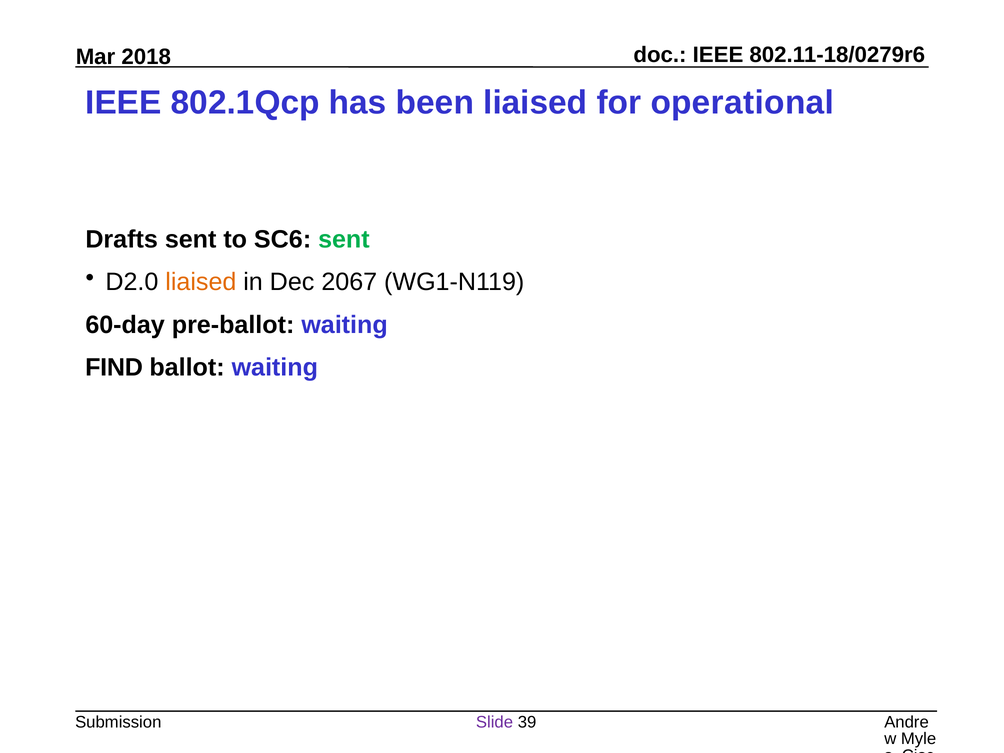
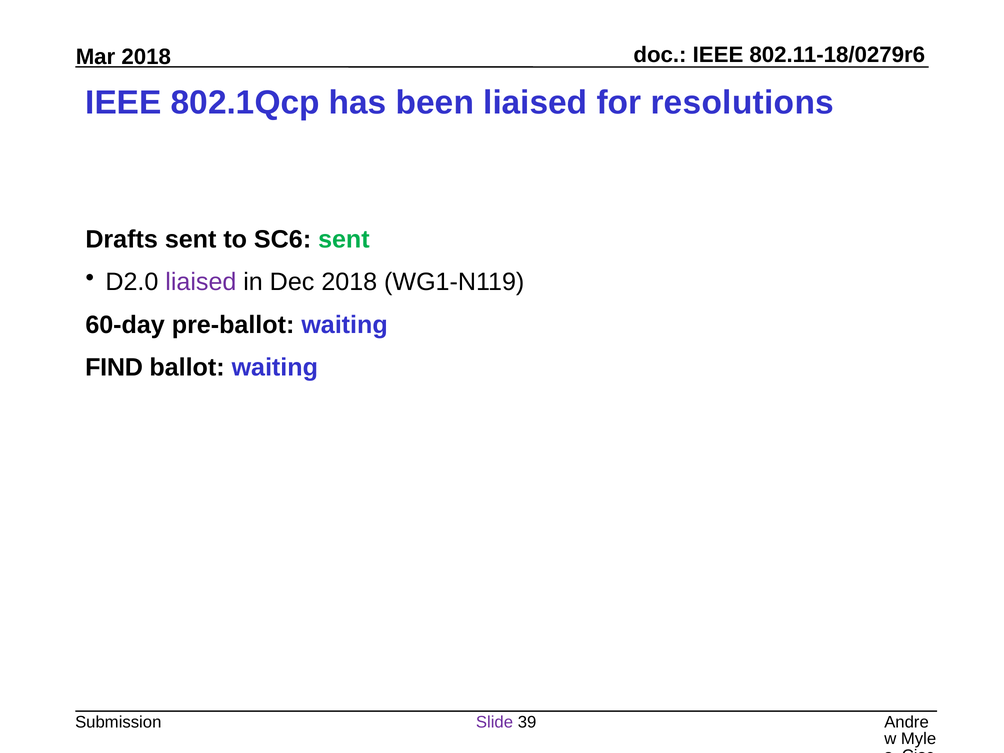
operational: operational -> resolutions
liaised at (201, 282) colour: orange -> purple
Dec 2067: 2067 -> 2018
